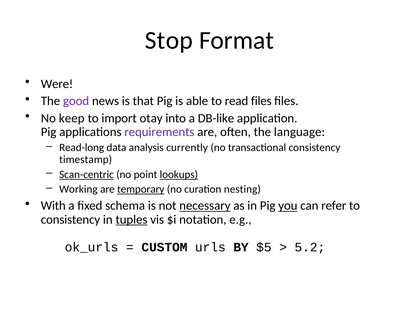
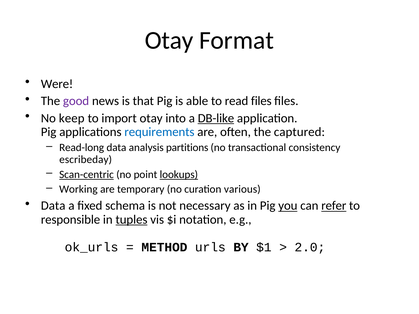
Stop at (169, 41): Stop -> Otay
DB-like underline: none -> present
requirements colour: purple -> blue
language: language -> captured
currently: currently -> partitions
timestamp: timestamp -> escribeday
temporary underline: present -> none
nesting: nesting -> various
With at (53, 206): With -> Data
necessary underline: present -> none
refer underline: none -> present
consistency at (71, 220): consistency -> responsible
CUSTOM: CUSTOM -> METHOD
$5: $5 -> $1
5.2: 5.2 -> 2.0
